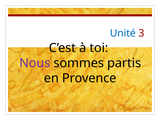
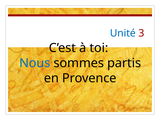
Nous colour: purple -> blue
